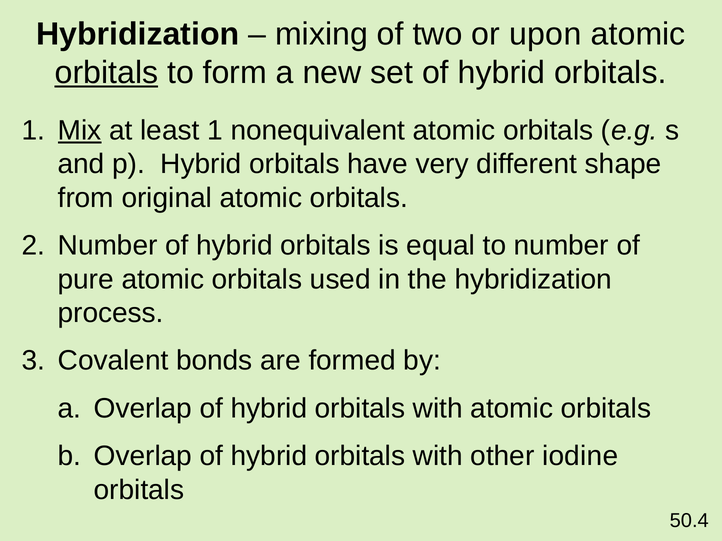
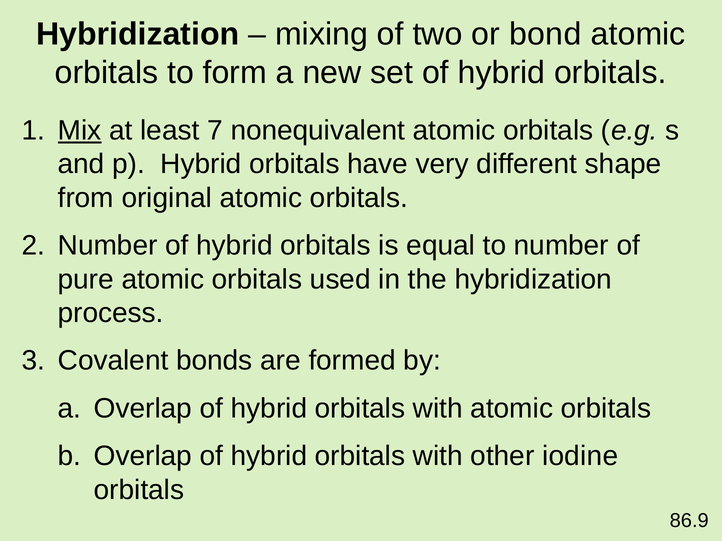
upon: upon -> bond
orbitals at (106, 73) underline: present -> none
least 1: 1 -> 7
50.4: 50.4 -> 86.9
